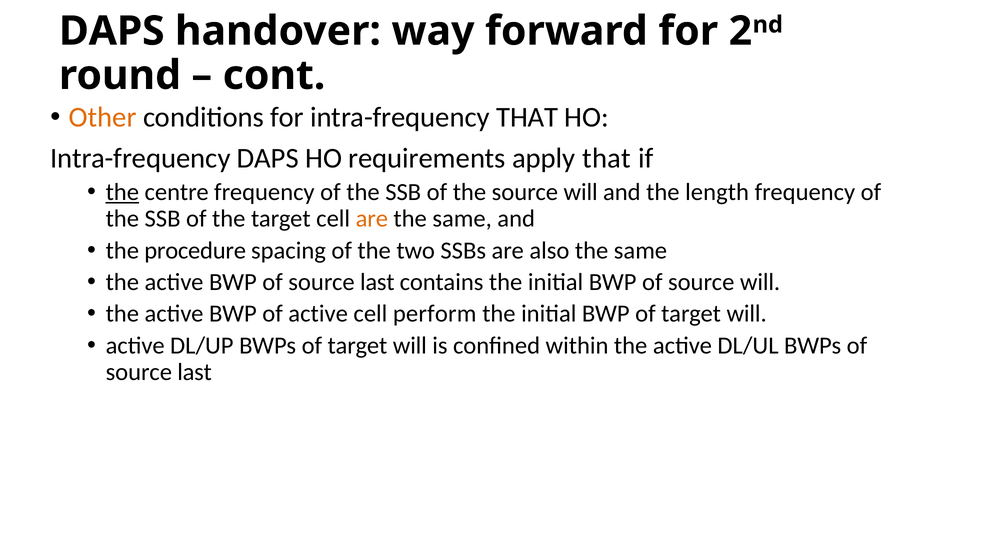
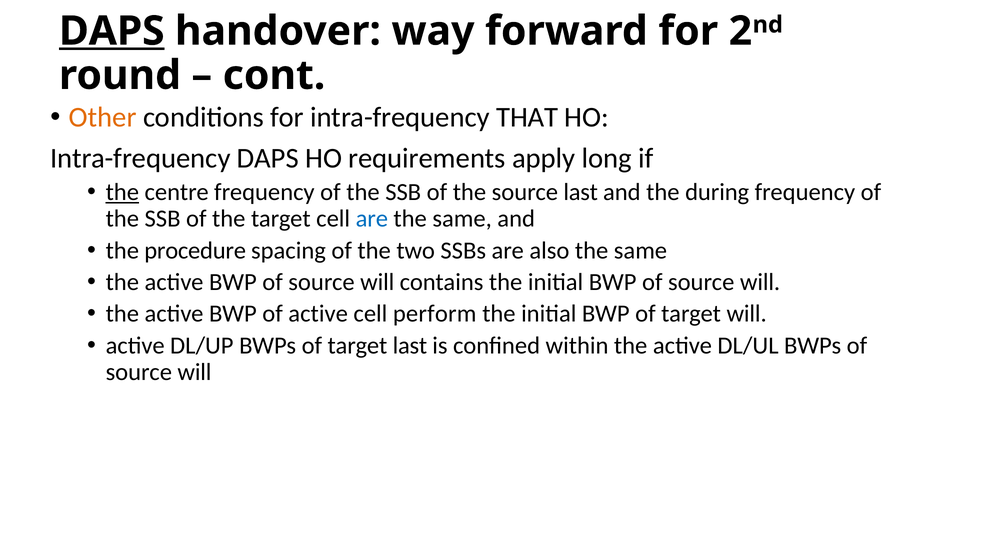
DAPS at (112, 31) underline: none -> present
apply that: that -> long
the source will: will -> last
length: length -> during
are at (372, 219) colour: orange -> blue
last at (377, 282): last -> will
BWPs of target will: will -> last
last at (195, 372): last -> will
